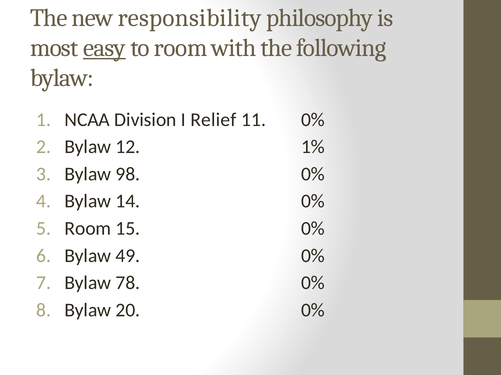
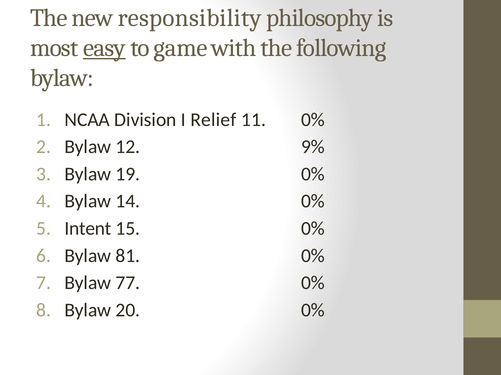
to room: room -> game
1%: 1% -> 9%
98: 98 -> 19
Room at (88, 229): Room -> Intent
49: 49 -> 81
78: 78 -> 77
